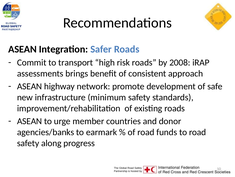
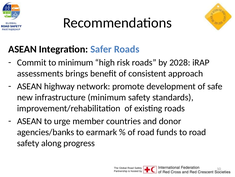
to transport: transport -> minimum
2008: 2008 -> 2028
